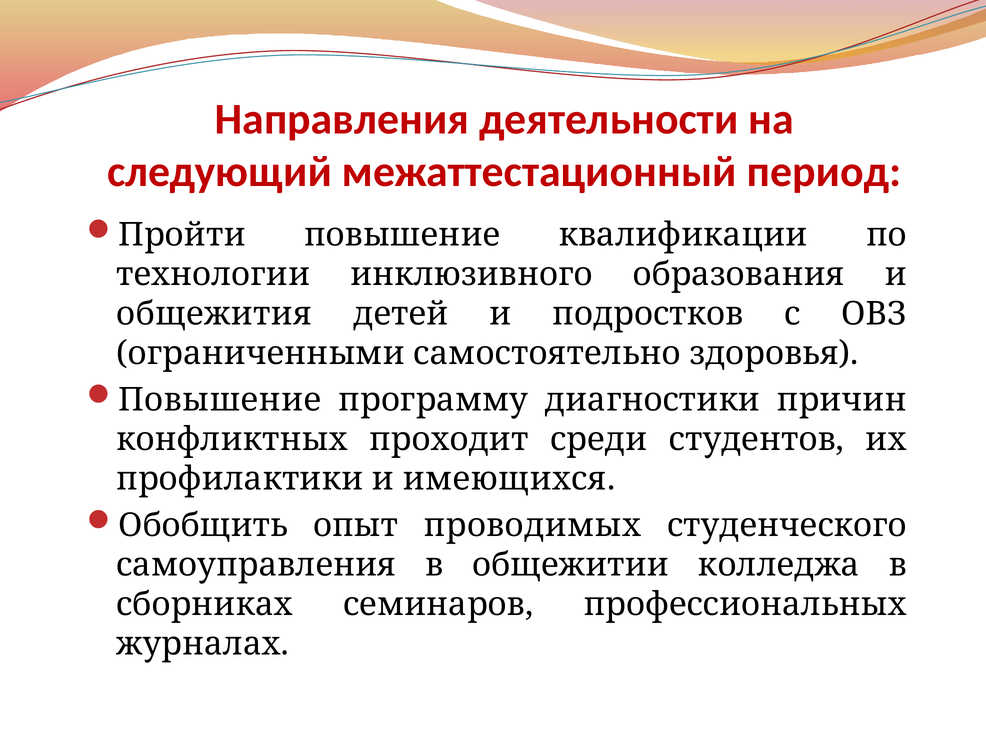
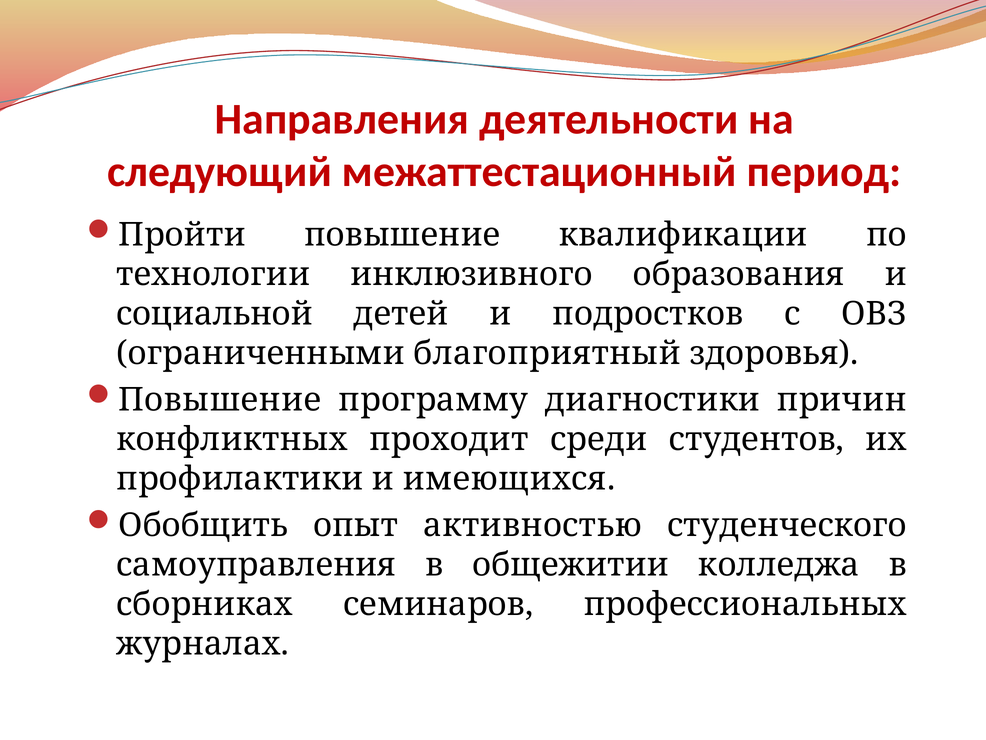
общежития: общежития -> социальной
самостоятельно: самостоятельно -> благоприятный
проводимых: проводимых -> активностью
